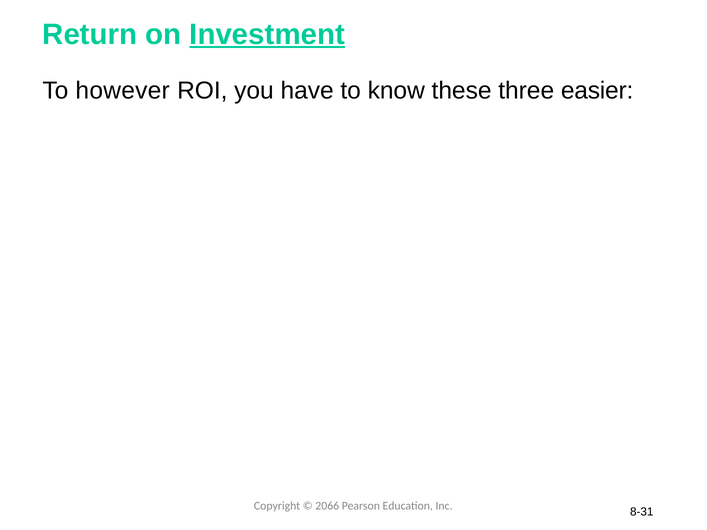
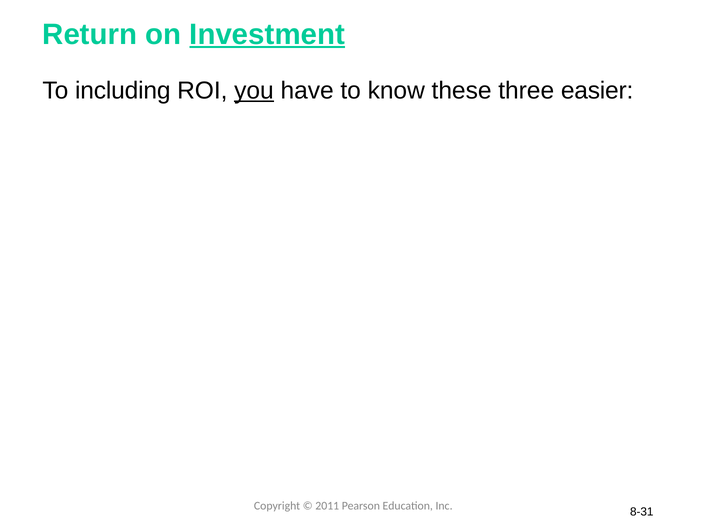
however: however -> including
you underline: none -> present
2066: 2066 -> 2011
